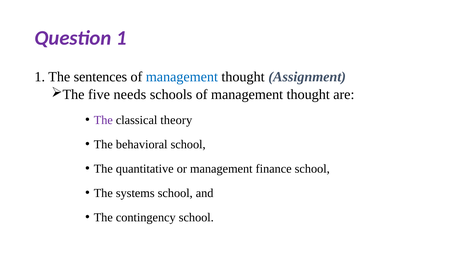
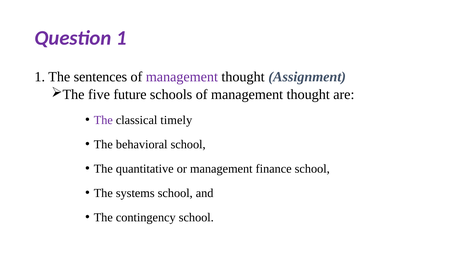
management at (182, 77) colour: blue -> purple
needs: needs -> future
theory: theory -> timely
